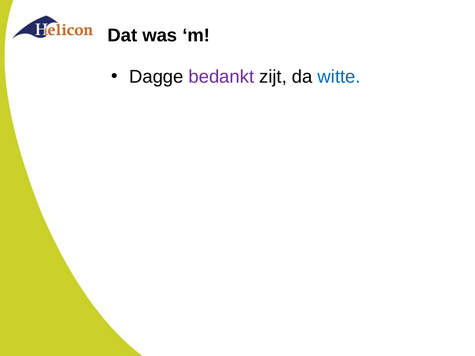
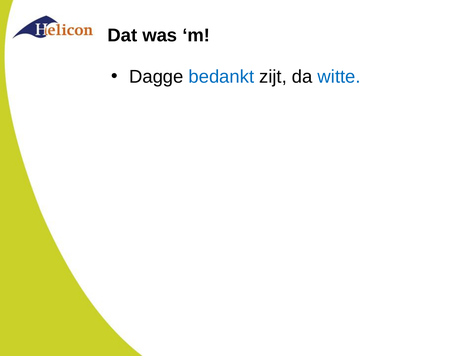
bedankt colour: purple -> blue
